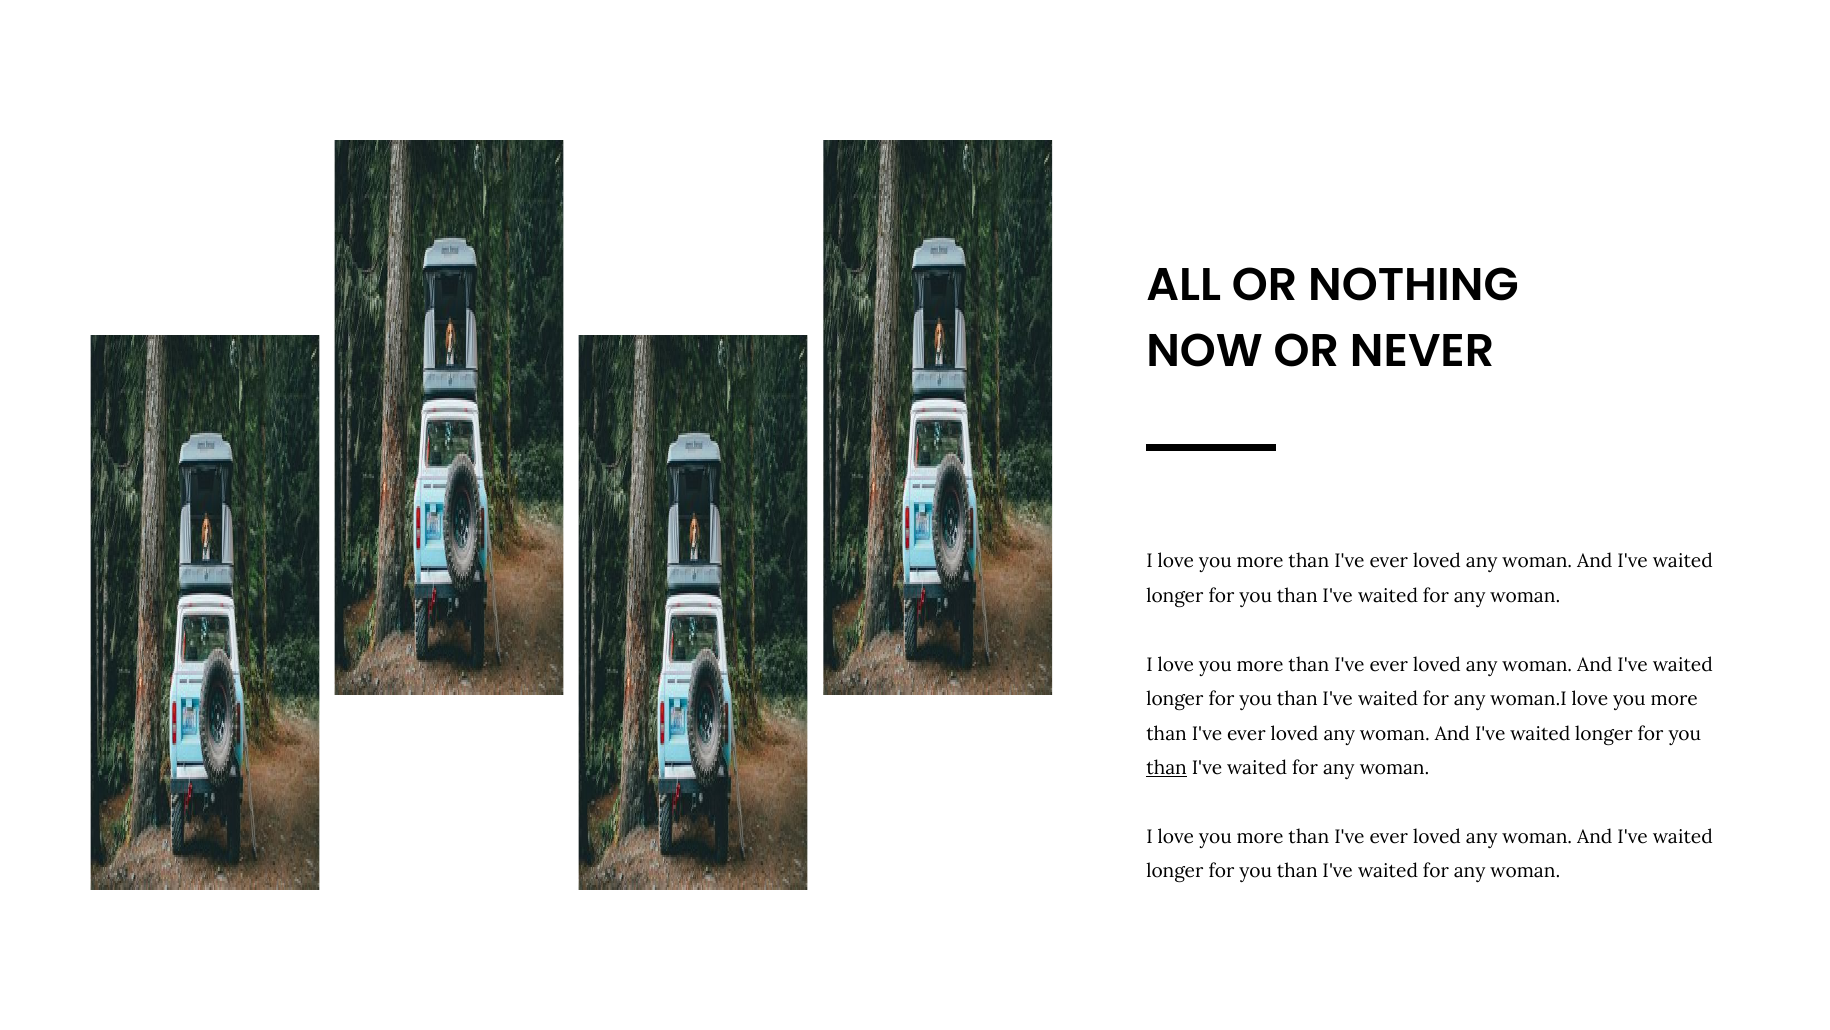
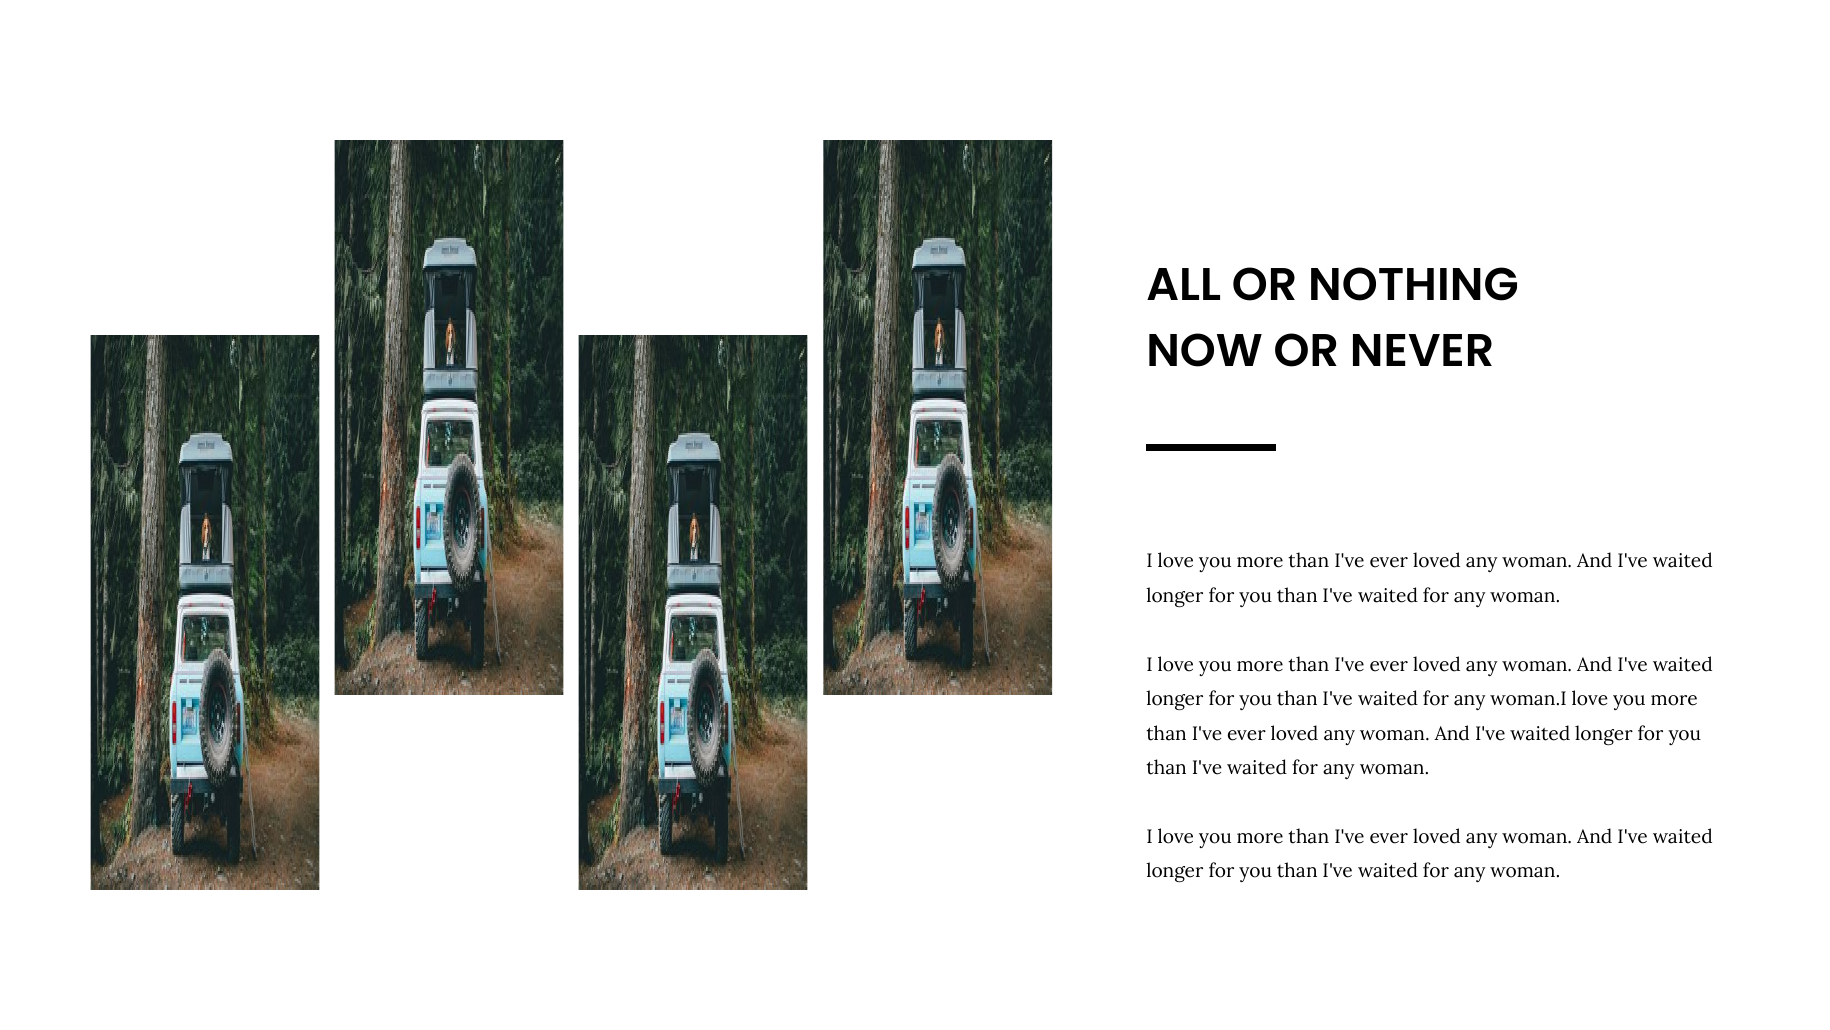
than at (1167, 768) underline: present -> none
